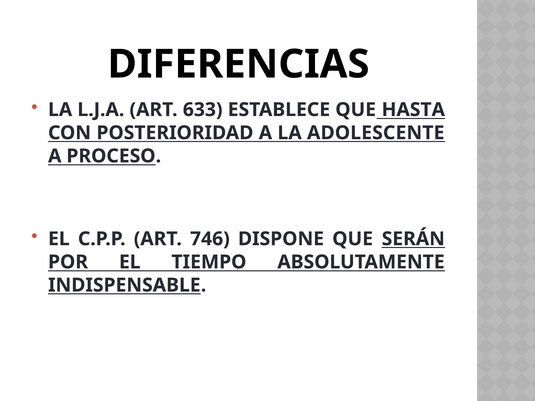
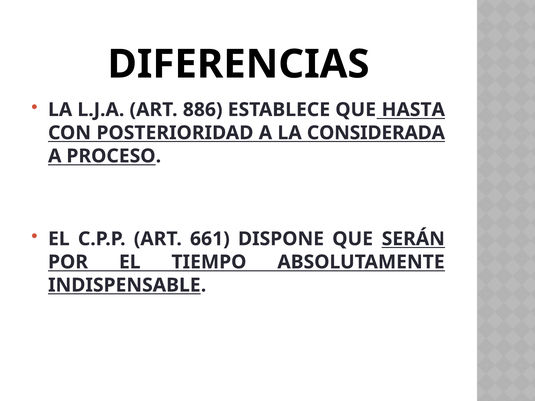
633: 633 -> 886
ADOLESCENTE: ADOLESCENTE -> CONSIDERADA
746: 746 -> 661
